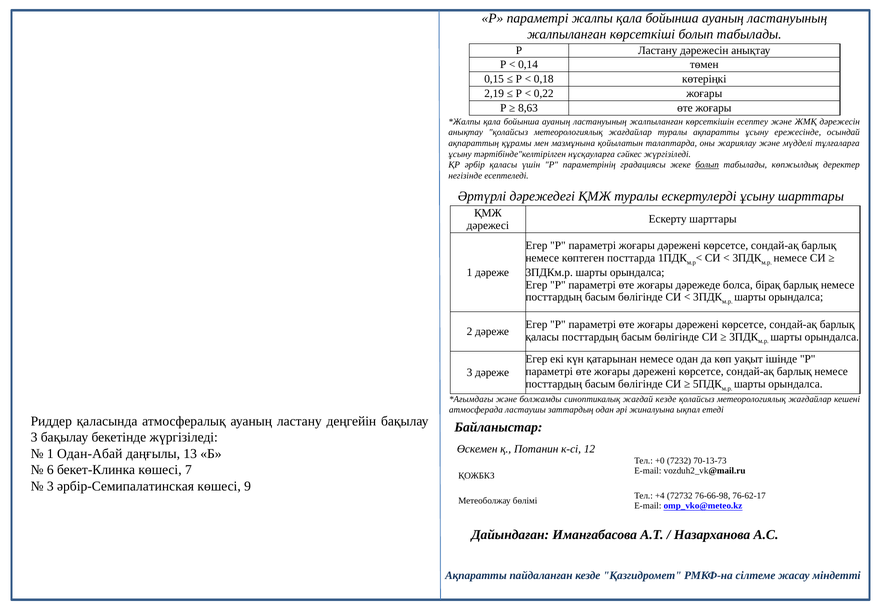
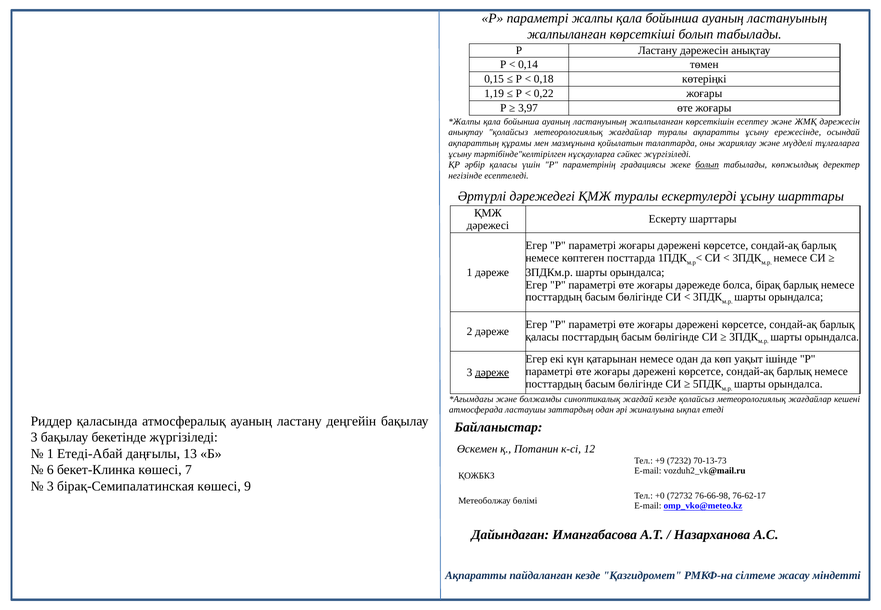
2,19: 2,19 -> 1,19
8,63: 8,63 -> 3,97
дәреже at (492, 373) underline: none -> present
Одан-Абай: Одан-Абай -> Етеді-Абай
+0: +0 -> +9
әрбір-Семипалатинская: әрбір-Семипалатинская -> бірақ-Семипалатинская
+4: +4 -> +0
